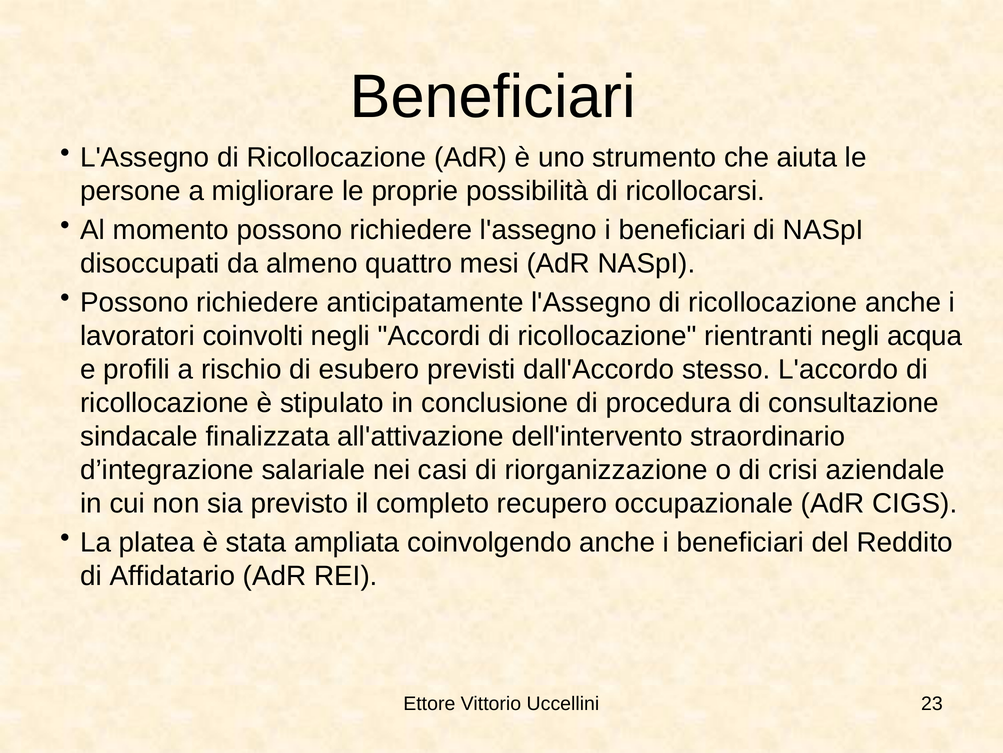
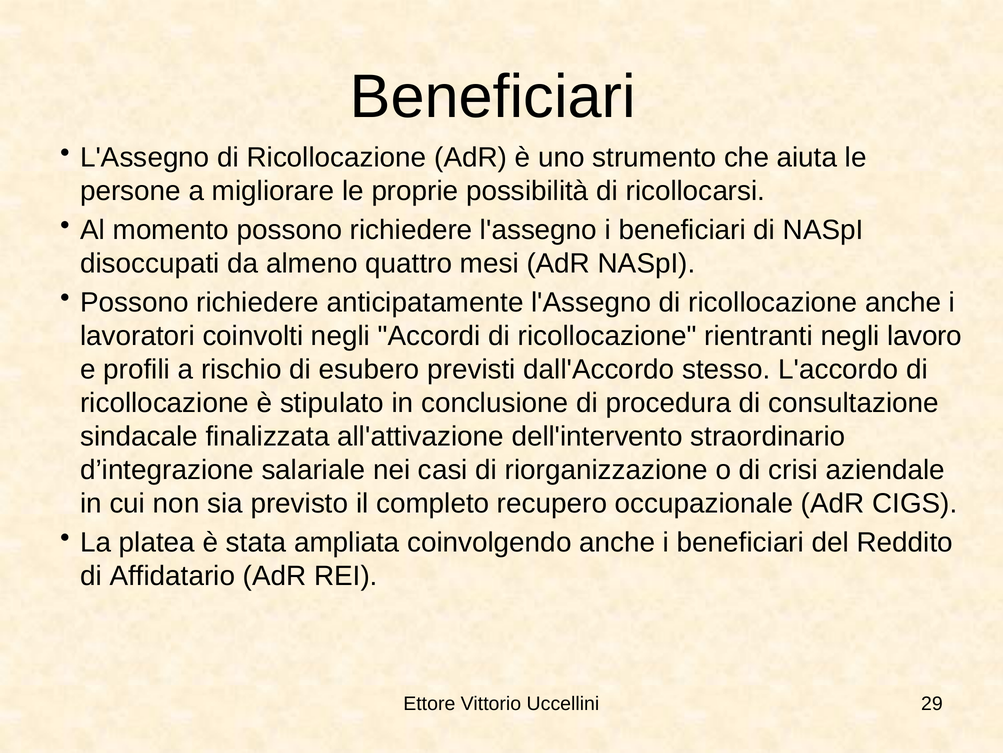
acqua: acqua -> lavoro
23: 23 -> 29
